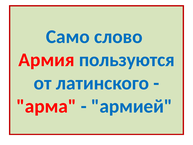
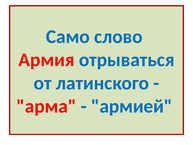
пользуются: пользуются -> отрываться
